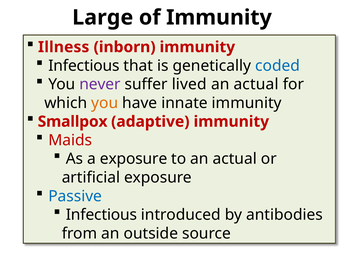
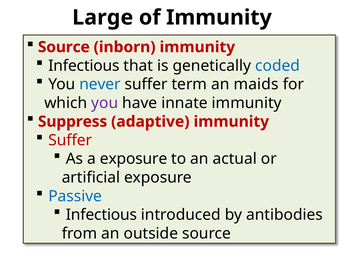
Illness at (64, 47): Illness -> Source
never colour: purple -> blue
lived: lived -> term
actual at (256, 84): actual -> maids
you at (105, 103) colour: orange -> purple
Smallpox: Smallpox -> Suppress
Maids at (70, 141): Maids -> Suffer
